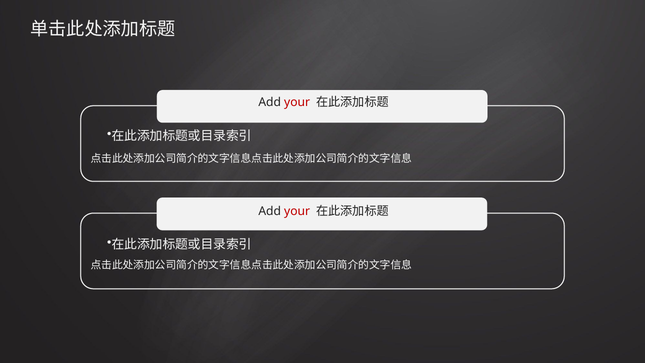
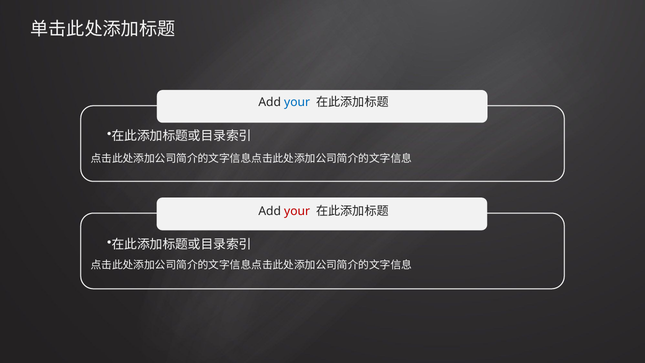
your at (297, 102) colour: red -> blue
